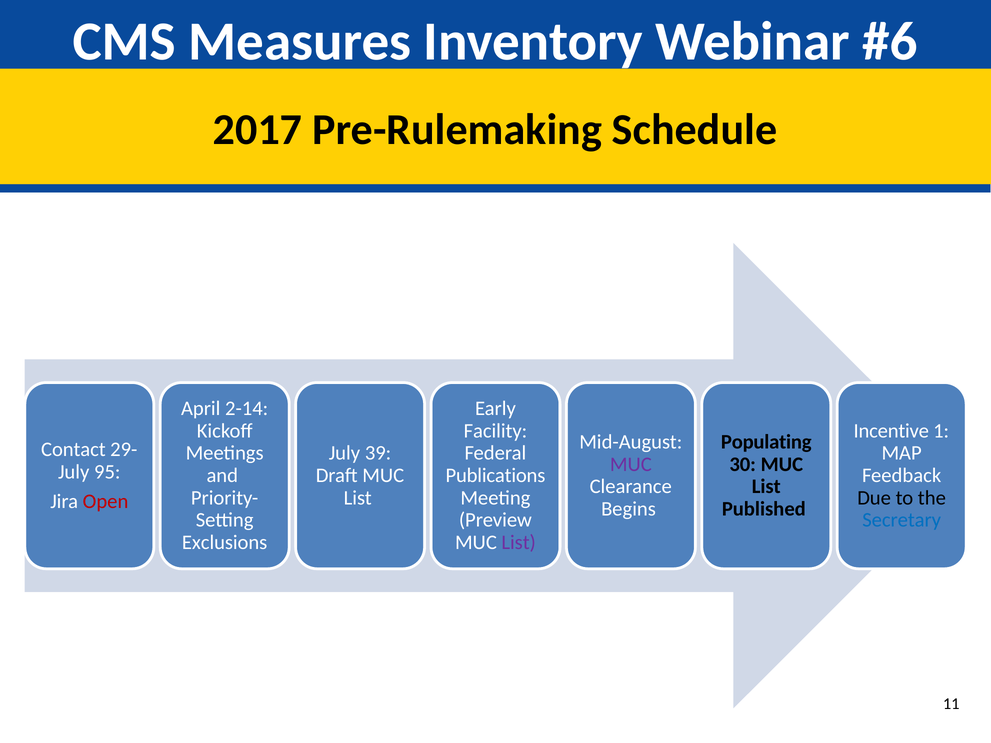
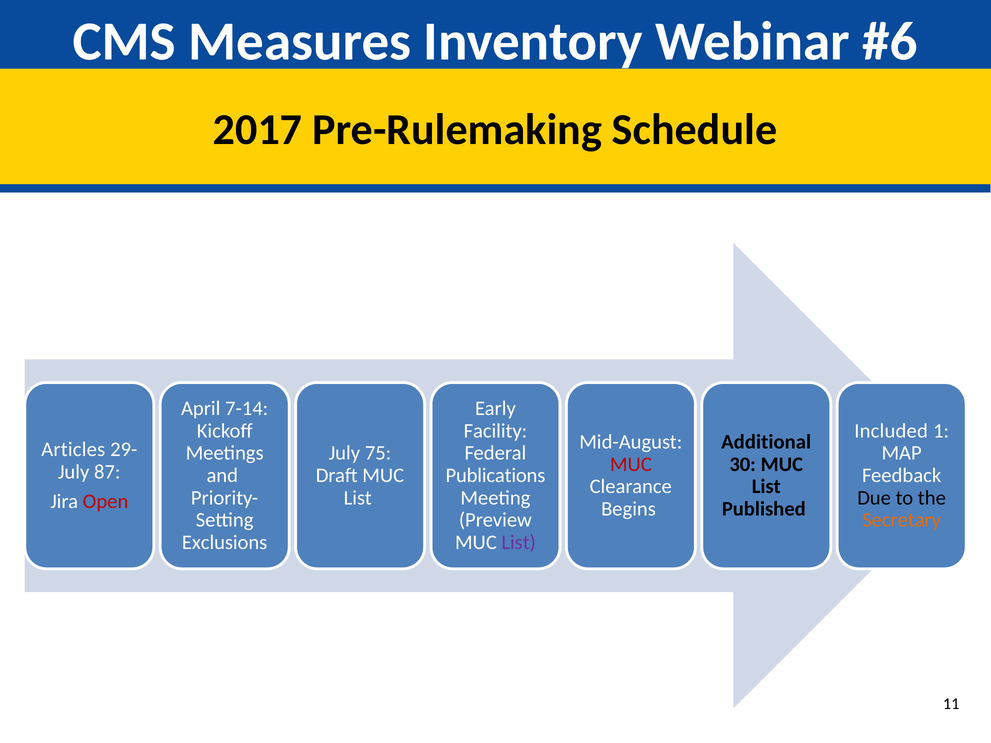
2-14: 2-14 -> 7-14
Incentive: Incentive -> Included
Populating: Populating -> Additional
Contact: Contact -> Articles
39: 39 -> 75
MUC at (631, 464) colour: purple -> red
95: 95 -> 87
Secretary colour: blue -> orange
